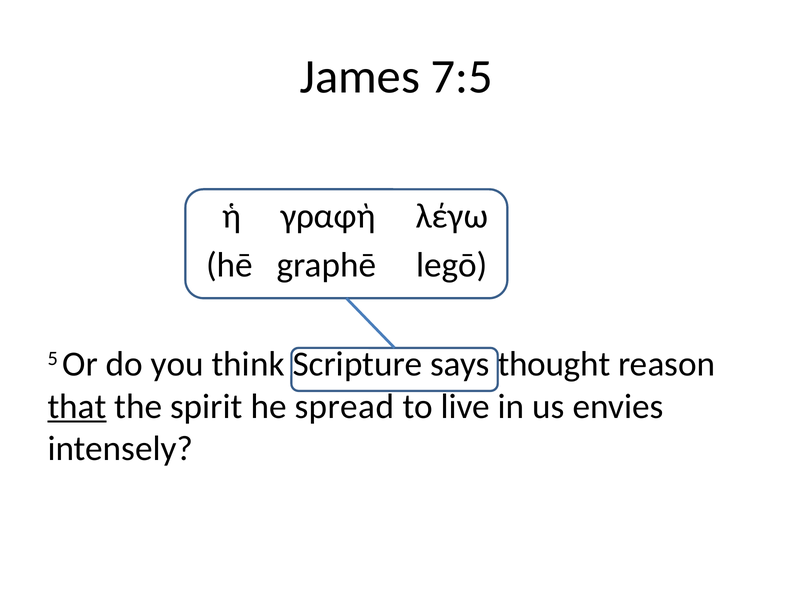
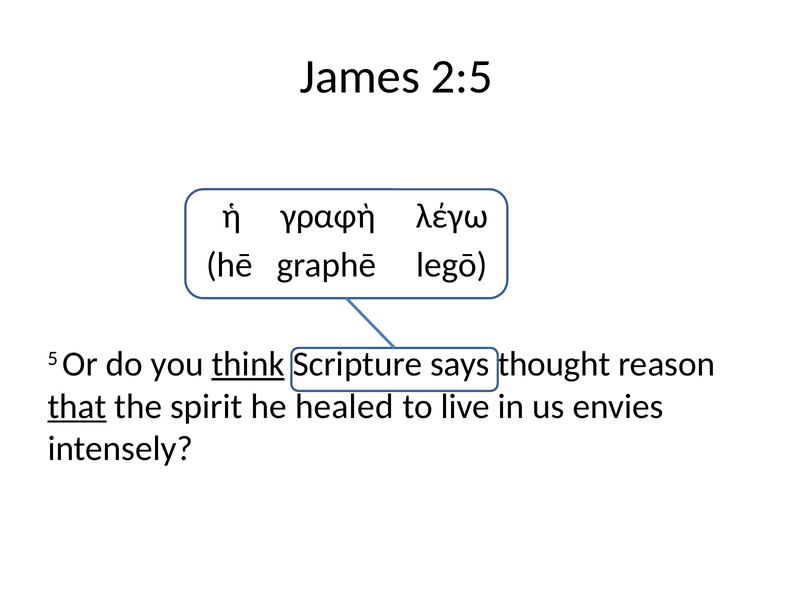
7:5: 7:5 -> 2:5
think underline: none -> present
spread: spread -> healed
